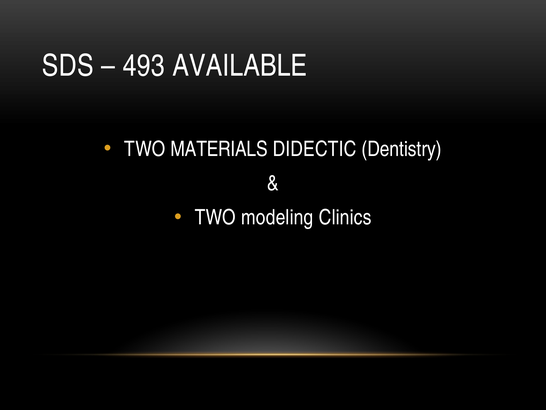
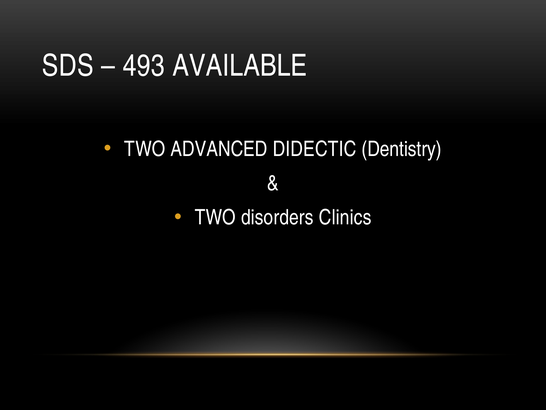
MATERIALS: MATERIALS -> ADVANCED
modeling: modeling -> disorders
